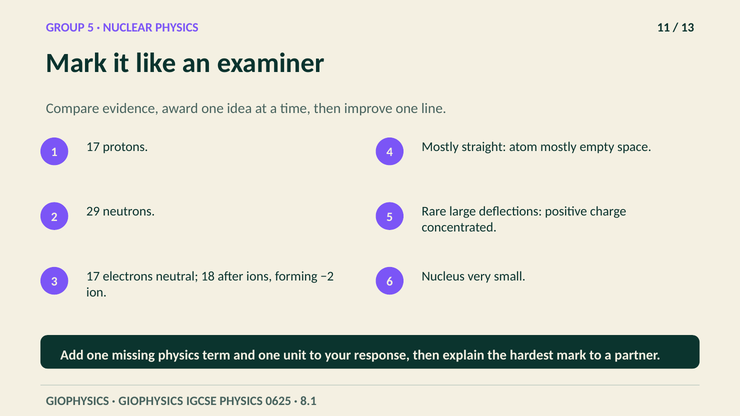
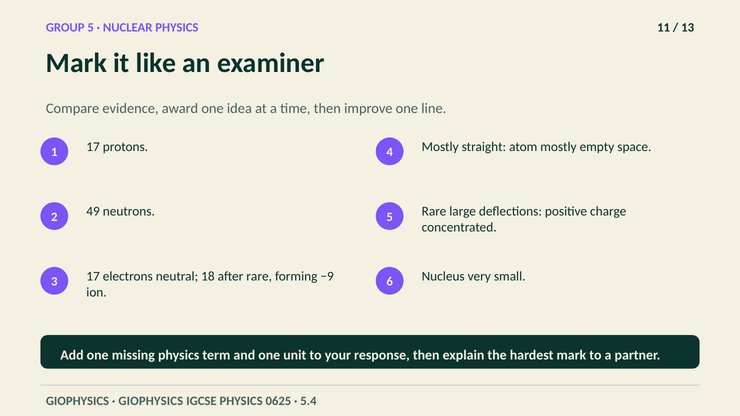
29: 29 -> 49
after ions: ions -> rare
−2: −2 -> −9
8.1: 8.1 -> 5.4
